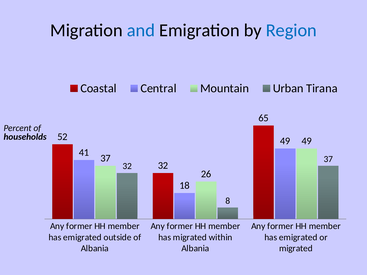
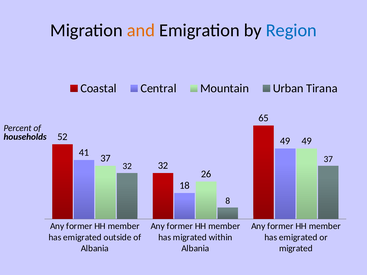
and colour: blue -> orange
